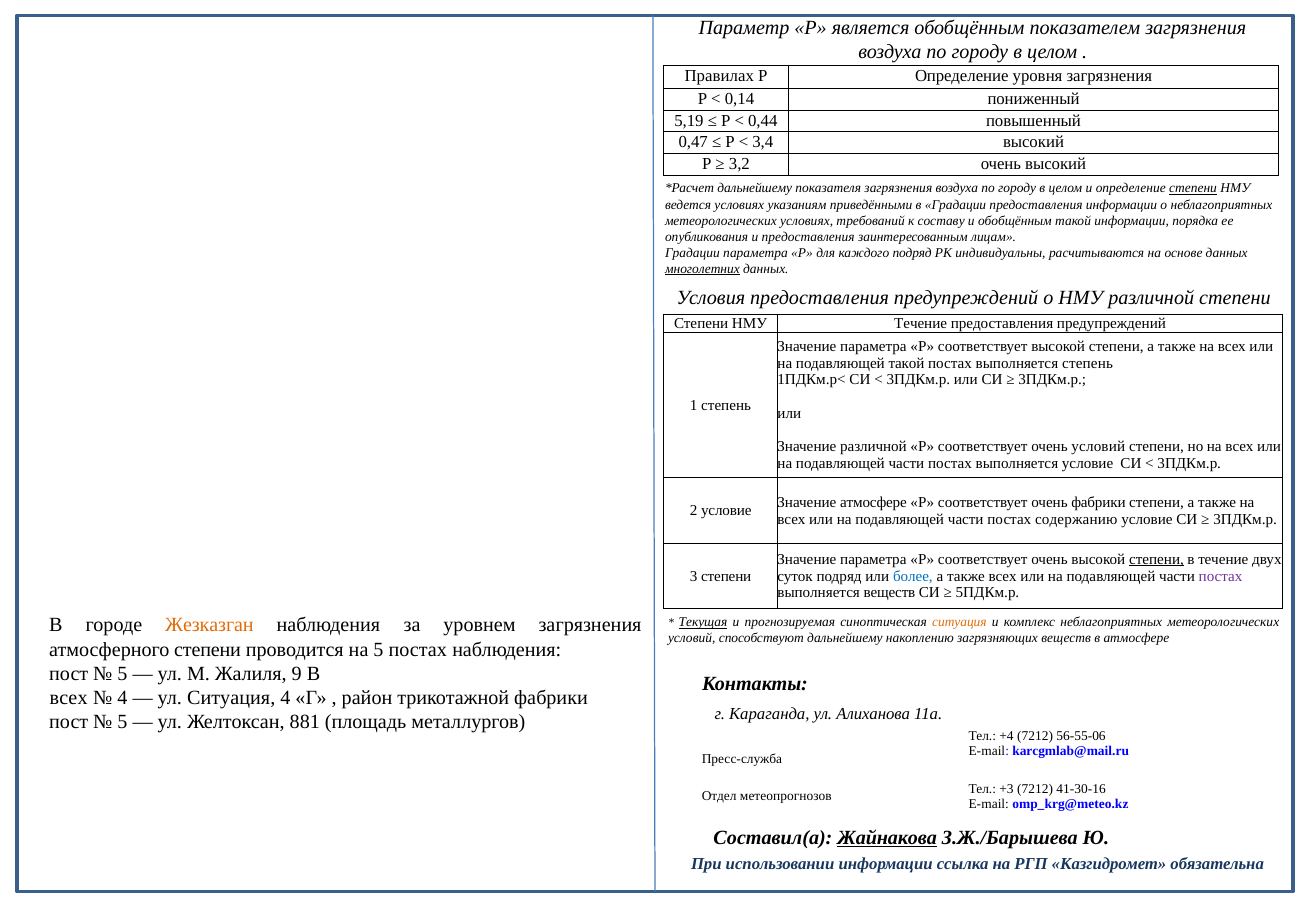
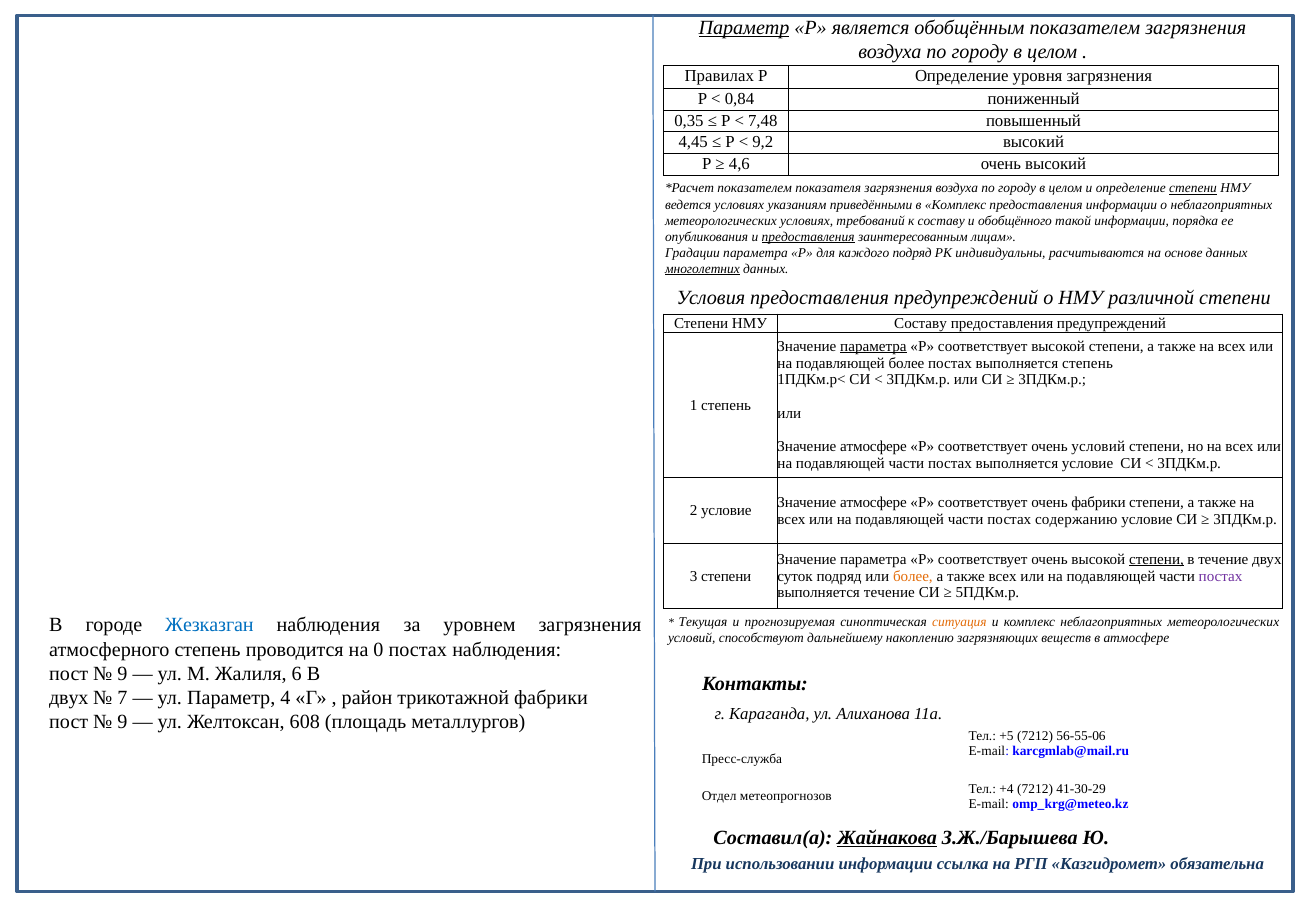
Параметр at (744, 28) underline: none -> present
0,14: 0,14 -> 0,84
5,19: 5,19 -> 0,35
0,44: 0,44 -> 7,48
0,47: 0,47 -> 4,45
3,4: 3,4 -> 9,2
3,2: 3,2 -> 4,6
дальнейшему at (755, 188): дальнейшему -> показателем
в Градации: Градации -> Комплекс
и обобщённым: обобщённым -> обобщённого
предоставления at (808, 237) underline: none -> present
НМУ Течение: Течение -> Составу
параметра at (873, 346) underline: none -> present
подавляющей такой: такой -> более
различной at (873, 447): различной -> атмосфере
более at (913, 576) colour: blue -> orange
выполняется веществ: веществ -> течение
Жезказган colour: orange -> blue
Текущая underline: present -> none
атмосферного степени: степени -> степень
на 5: 5 -> 0
5 at (122, 674): 5 -> 9
9: 9 -> 6
всех at (69, 698): всех -> двух
4 at (122, 698): 4 -> 7
ул Ситуация: Ситуация -> Параметр
5 at (122, 722): 5 -> 9
881: 881 -> 608
+4: +4 -> +5
+3: +3 -> +4
41-30-16: 41-30-16 -> 41-30-29
